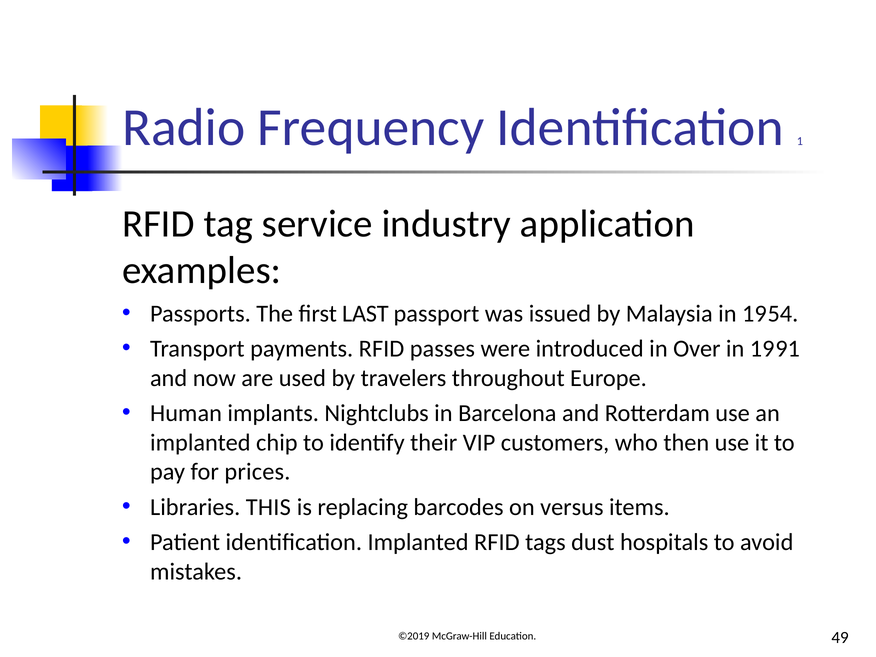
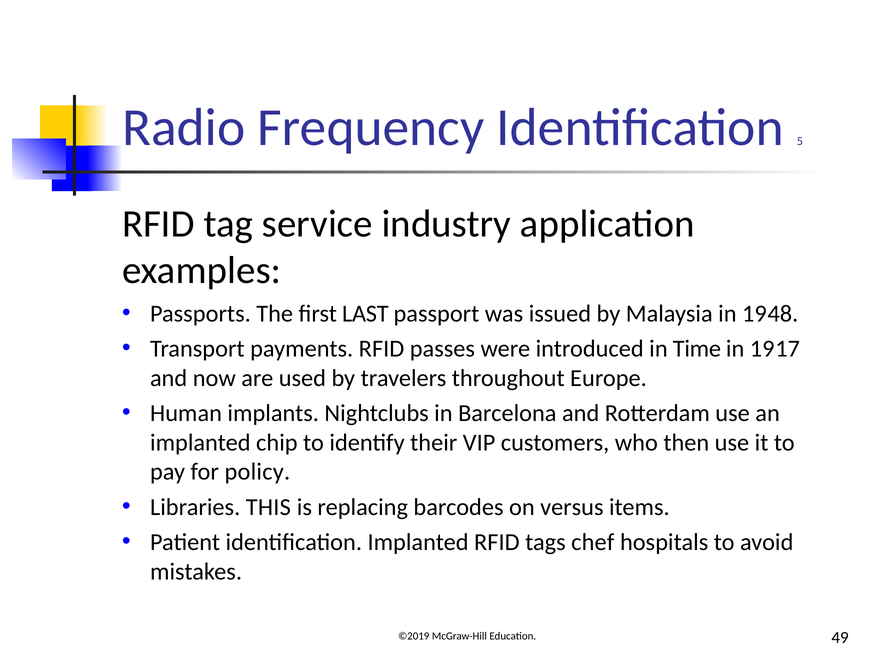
1: 1 -> 5
54: 54 -> 48
Over: Over -> Time
91: 91 -> 17
prices: prices -> policy
dust: dust -> chef
